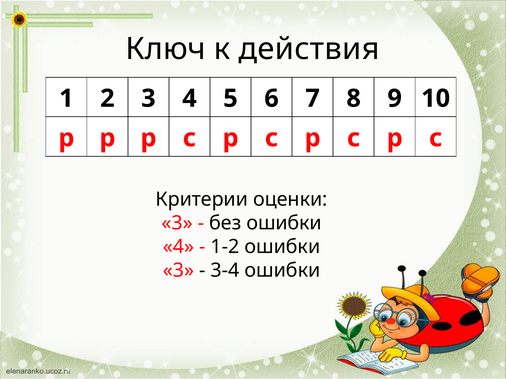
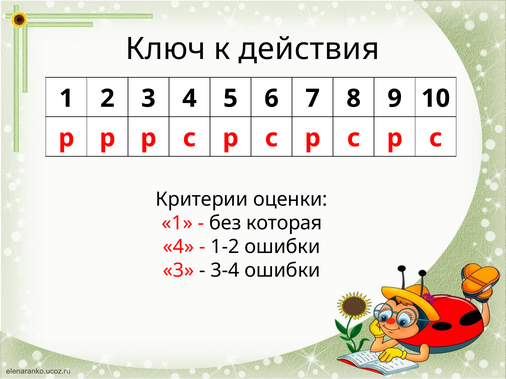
3 at (177, 223): 3 -> 1
без ошибки: ошибки -> которая
